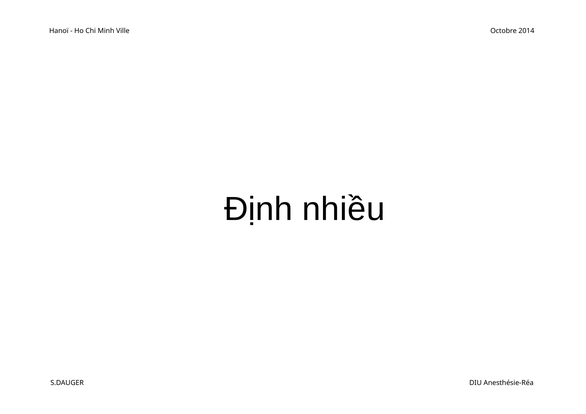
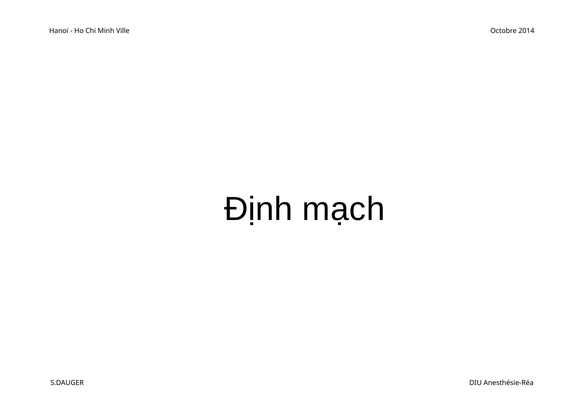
nhiều: nhiều -> mạch
